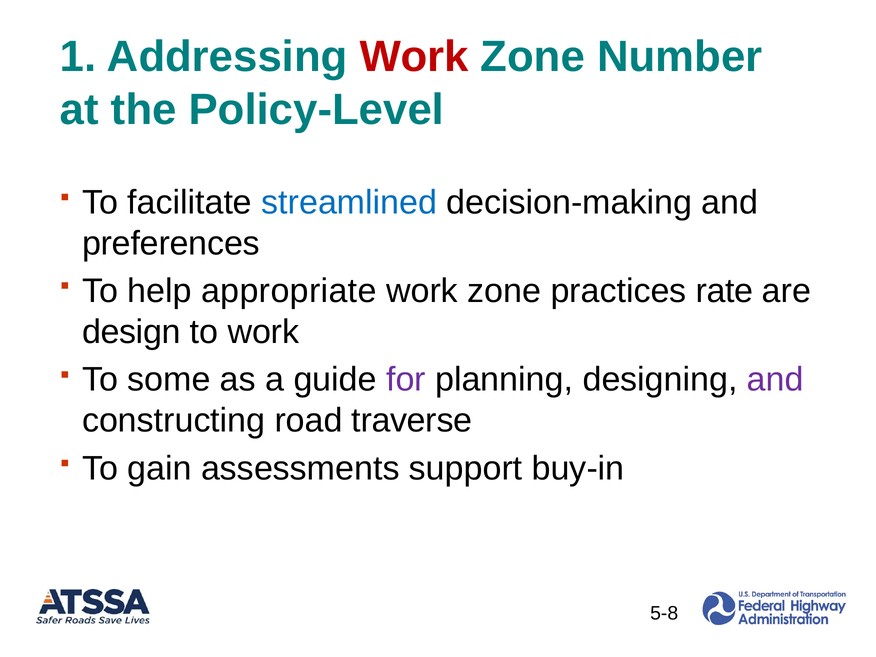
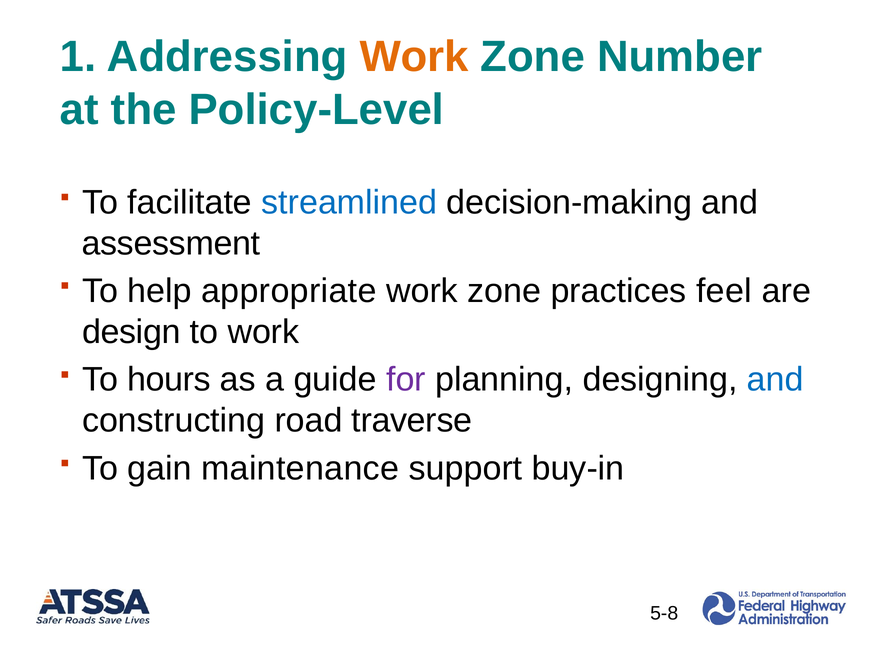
Work at (414, 57) colour: red -> orange
preferences: preferences -> assessment
rate: rate -> feel
some: some -> hours
and at (775, 380) colour: purple -> blue
assessments: assessments -> maintenance
